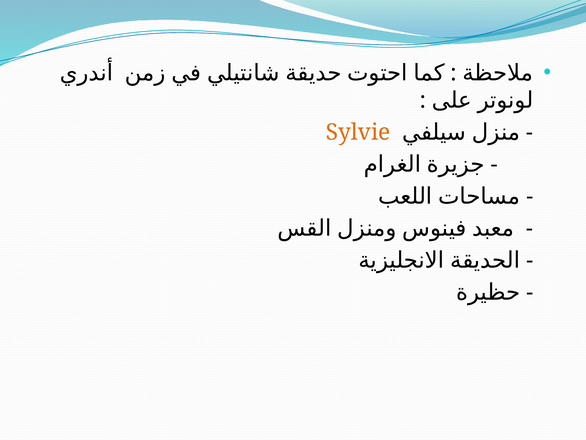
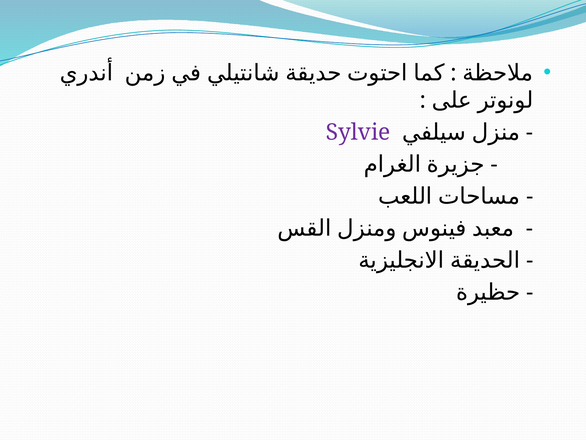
Sylvie colour: orange -> purple
